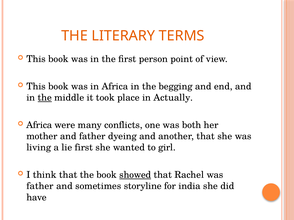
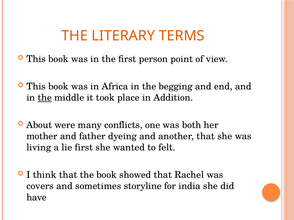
Actually: Actually -> Addition
Africa at (39, 125): Africa -> About
girl: girl -> felt
showed underline: present -> none
father at (40, 187): father -> covers
